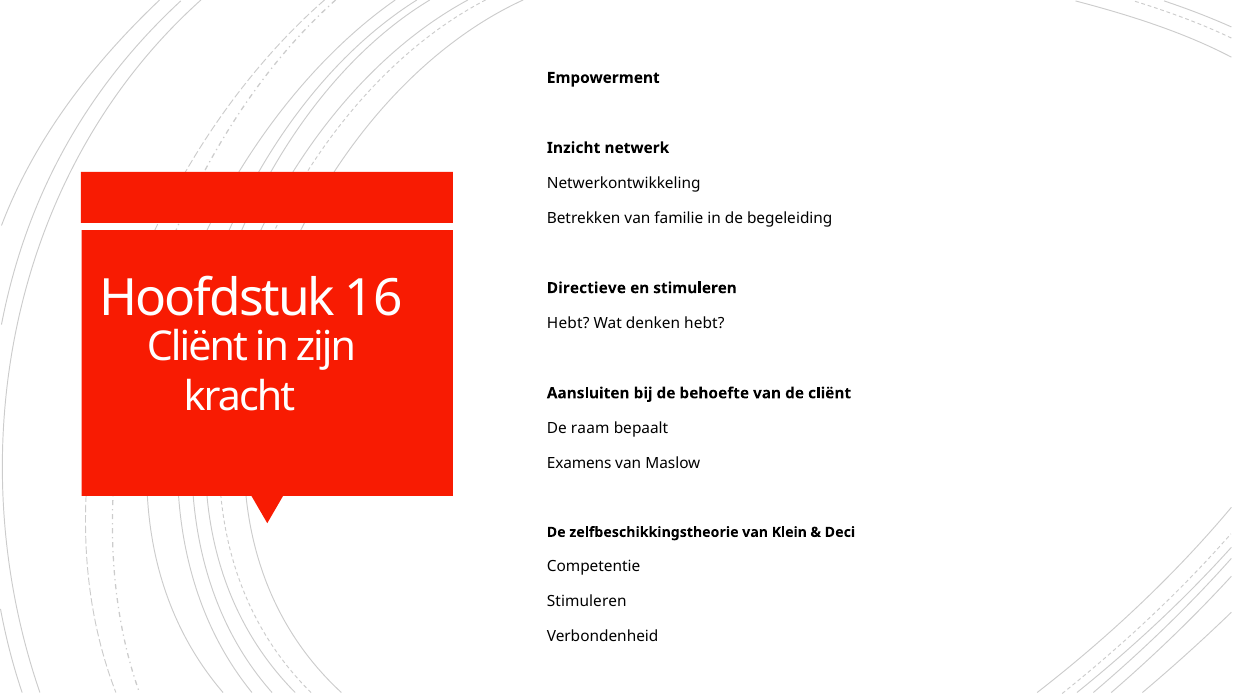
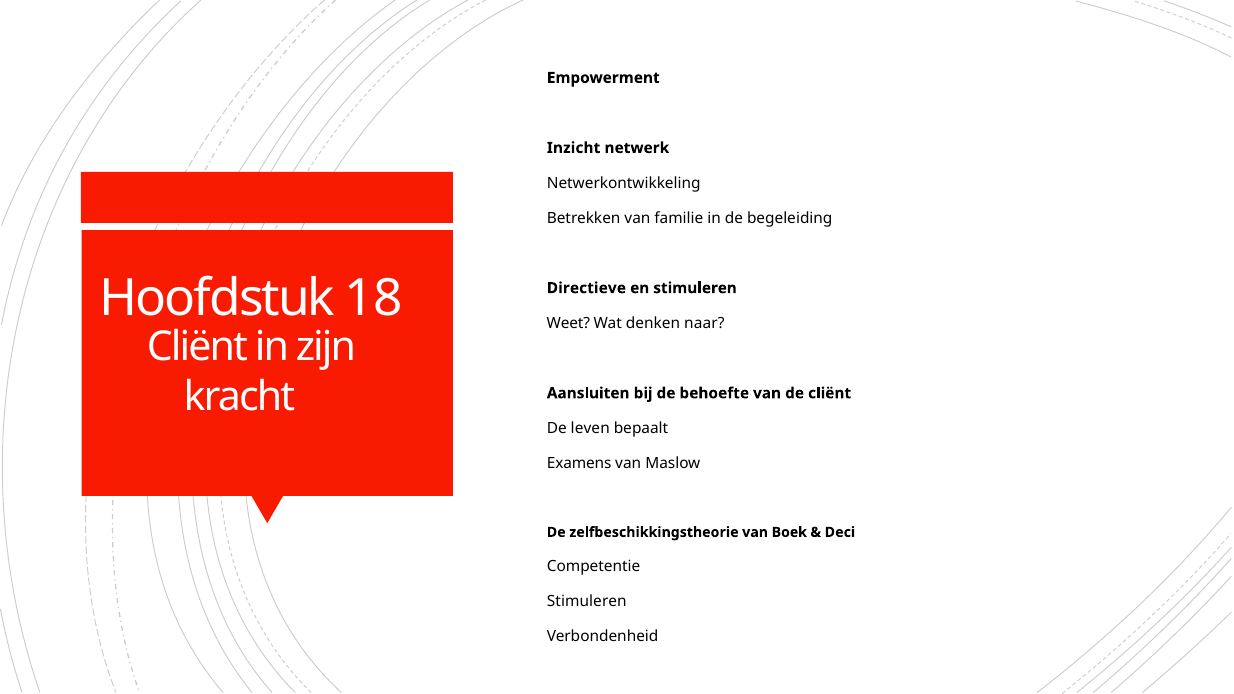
16: 16 -> 18
Hebt at (568, 323): Hebt -> Weet
denken hebt: hebt -> naar
raam: raam -> leven
Klein: Klein -> Boek
